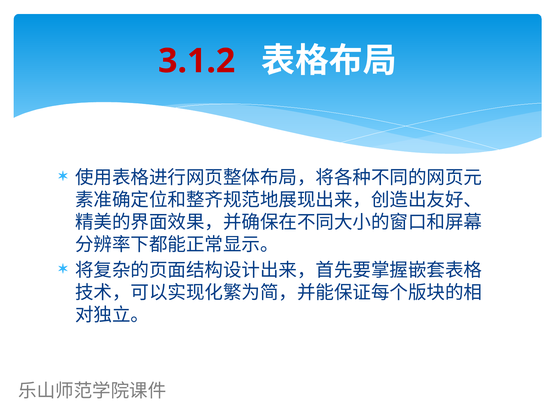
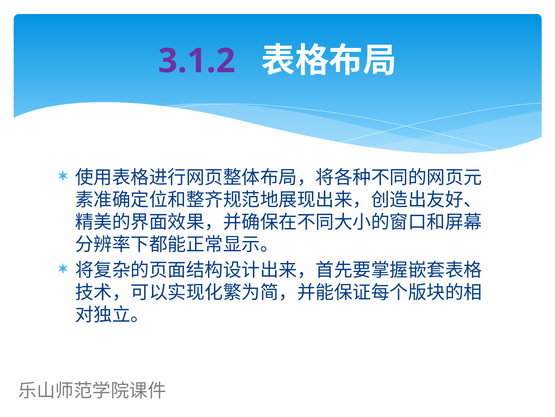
3.1.2 colour: red -> purple
